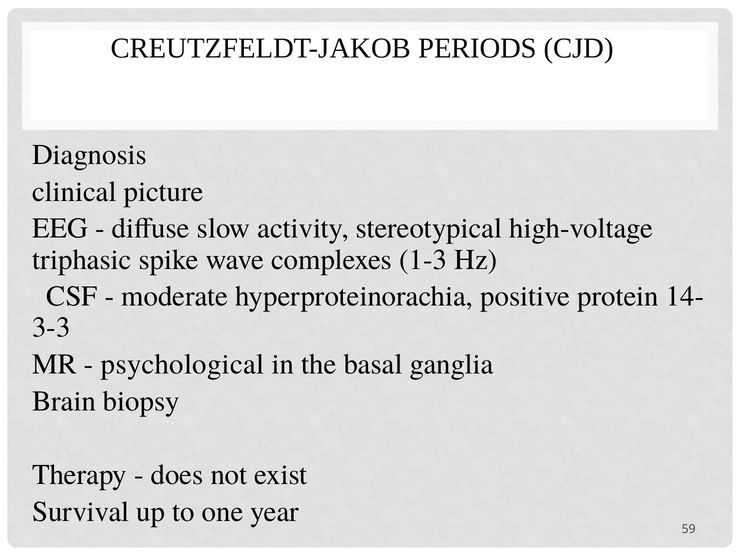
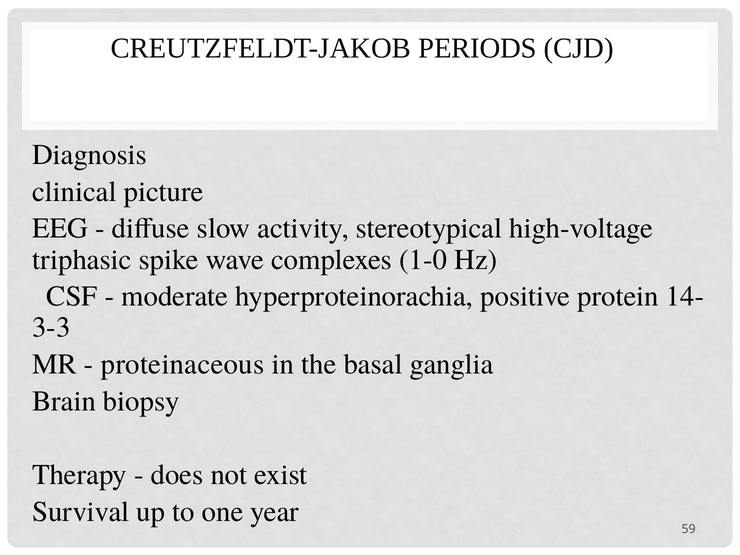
1-3: 1-3 -> 1-0
psychological: psychological -> proteinaceous
